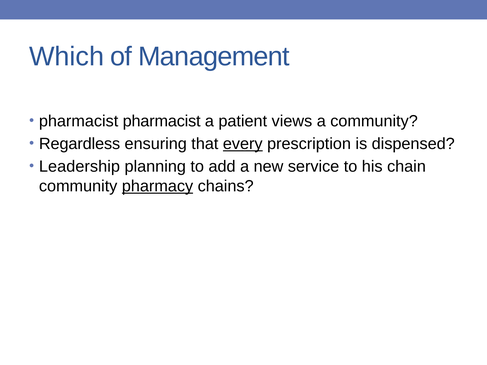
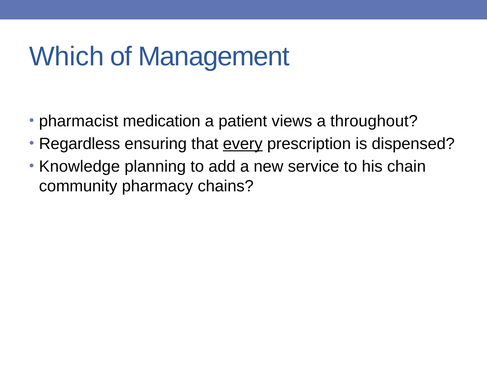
pharmacist pharmacist: pharmacist -> medication
a community: community -> throughout
Leadership: Leadership -> Knowledge
pharmacy underline: present -> none
